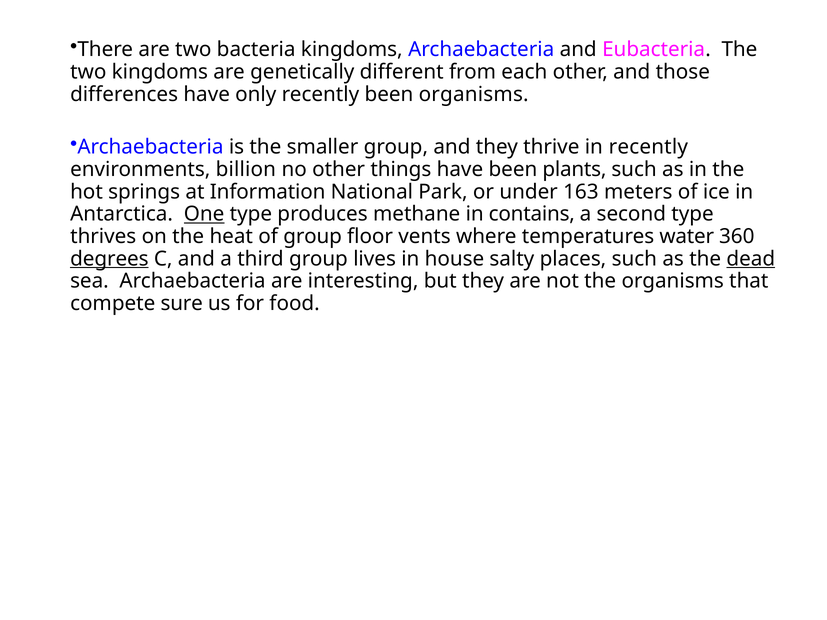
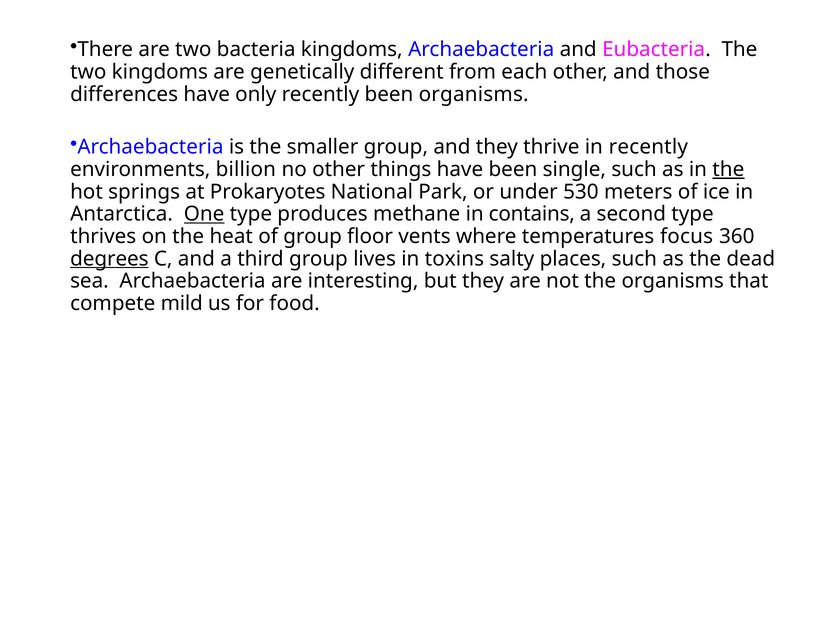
plants: plants -> single
the at (728, 169) underline: none -> present
Information: Information -> Prokaryotes
163: 163 -> 530
water: water -> focus
house: house -> toxins
dead underline: present -> none
sure: sure -> mild
